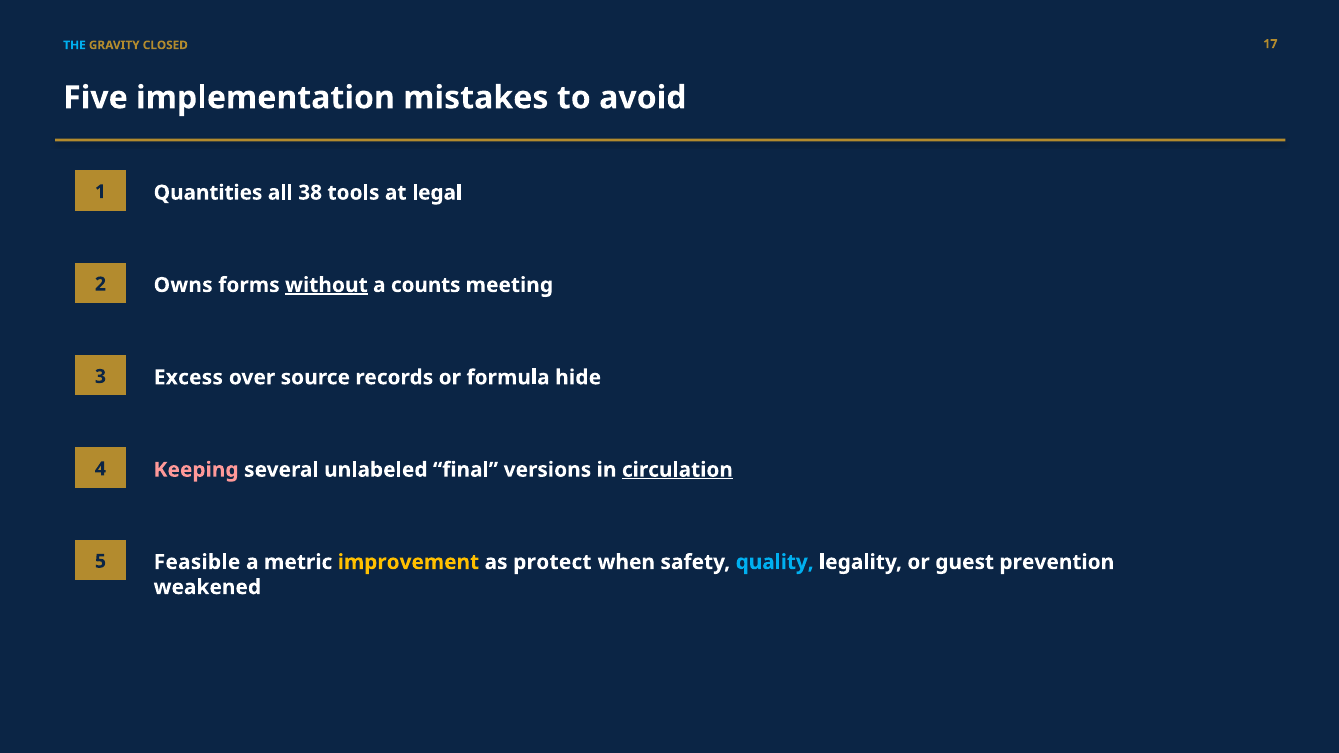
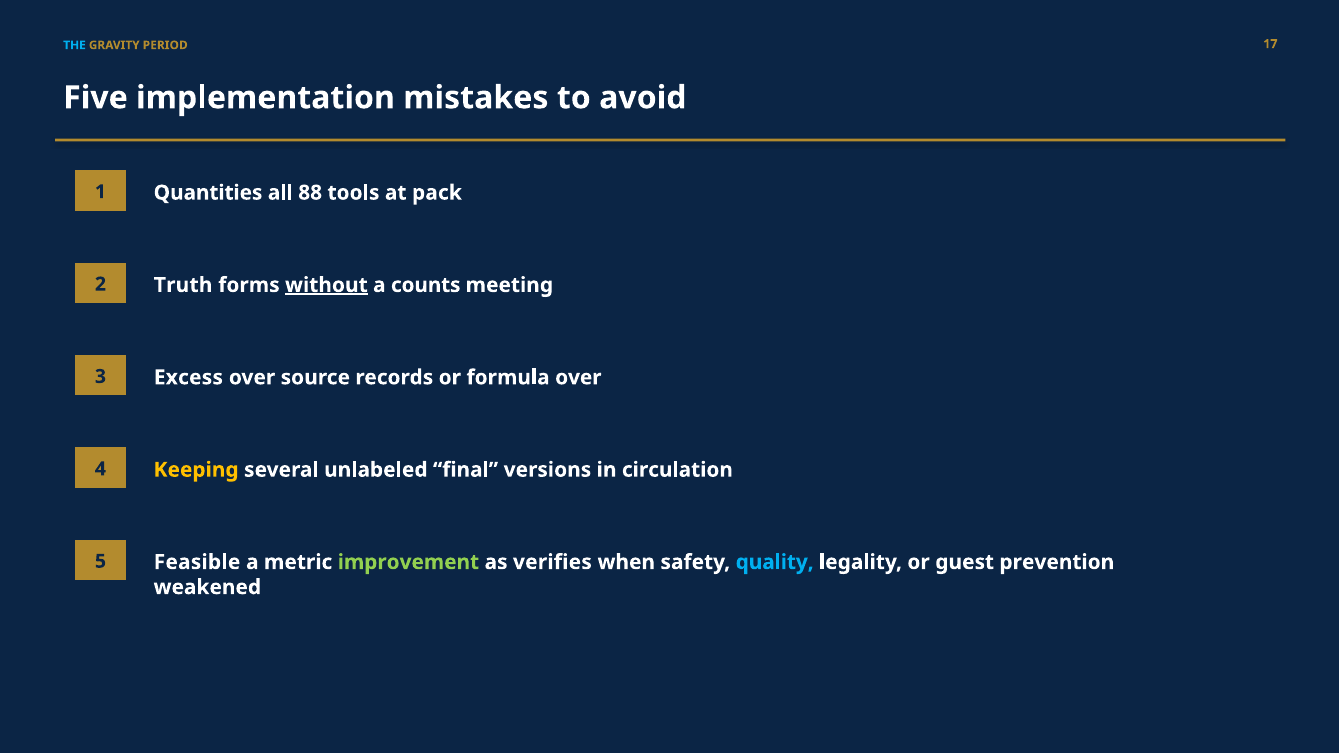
CLOSED: CLOSED -> PERIOD
38: 38 -> 88
legal: legal -> pack
Owns: Owns -> Truth
formula hide: hide -> over
Keeping colour: pink -> yellow
circulation underline: present -> none
improvement colour: yellow -> light green
protect: protect -> verifies
